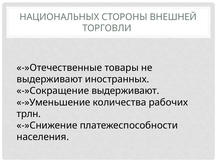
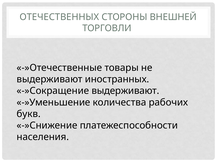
НАЦИОНАЛЬНЫХ: НАЦИОНАЛЬНЫХ -> ОТЕЧЕСТВЕННЫХ
трлн: трлн -> букв
